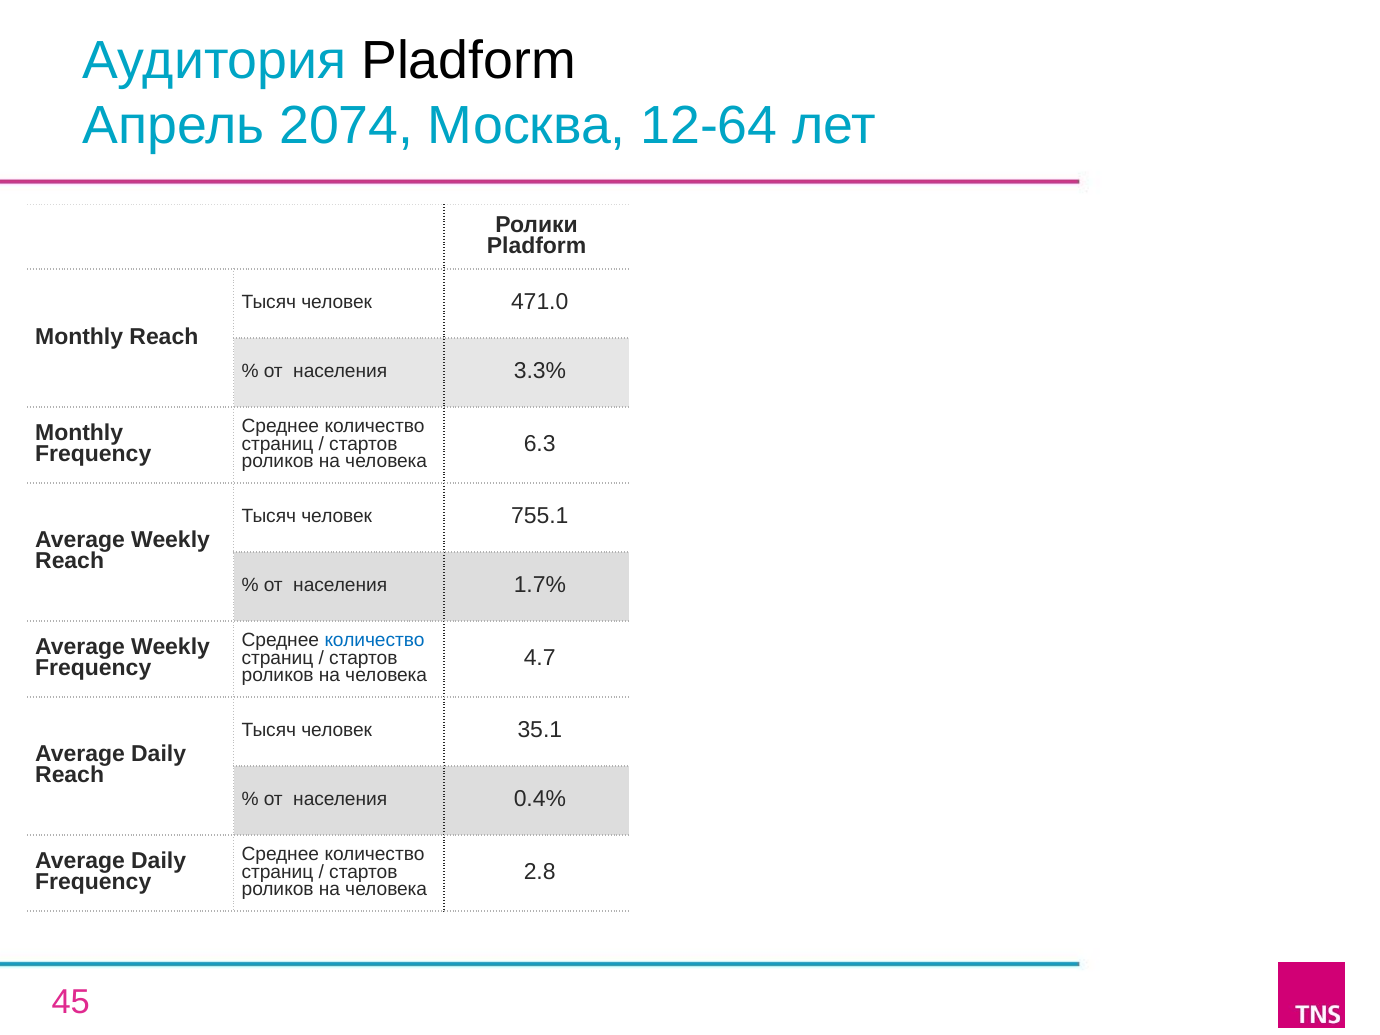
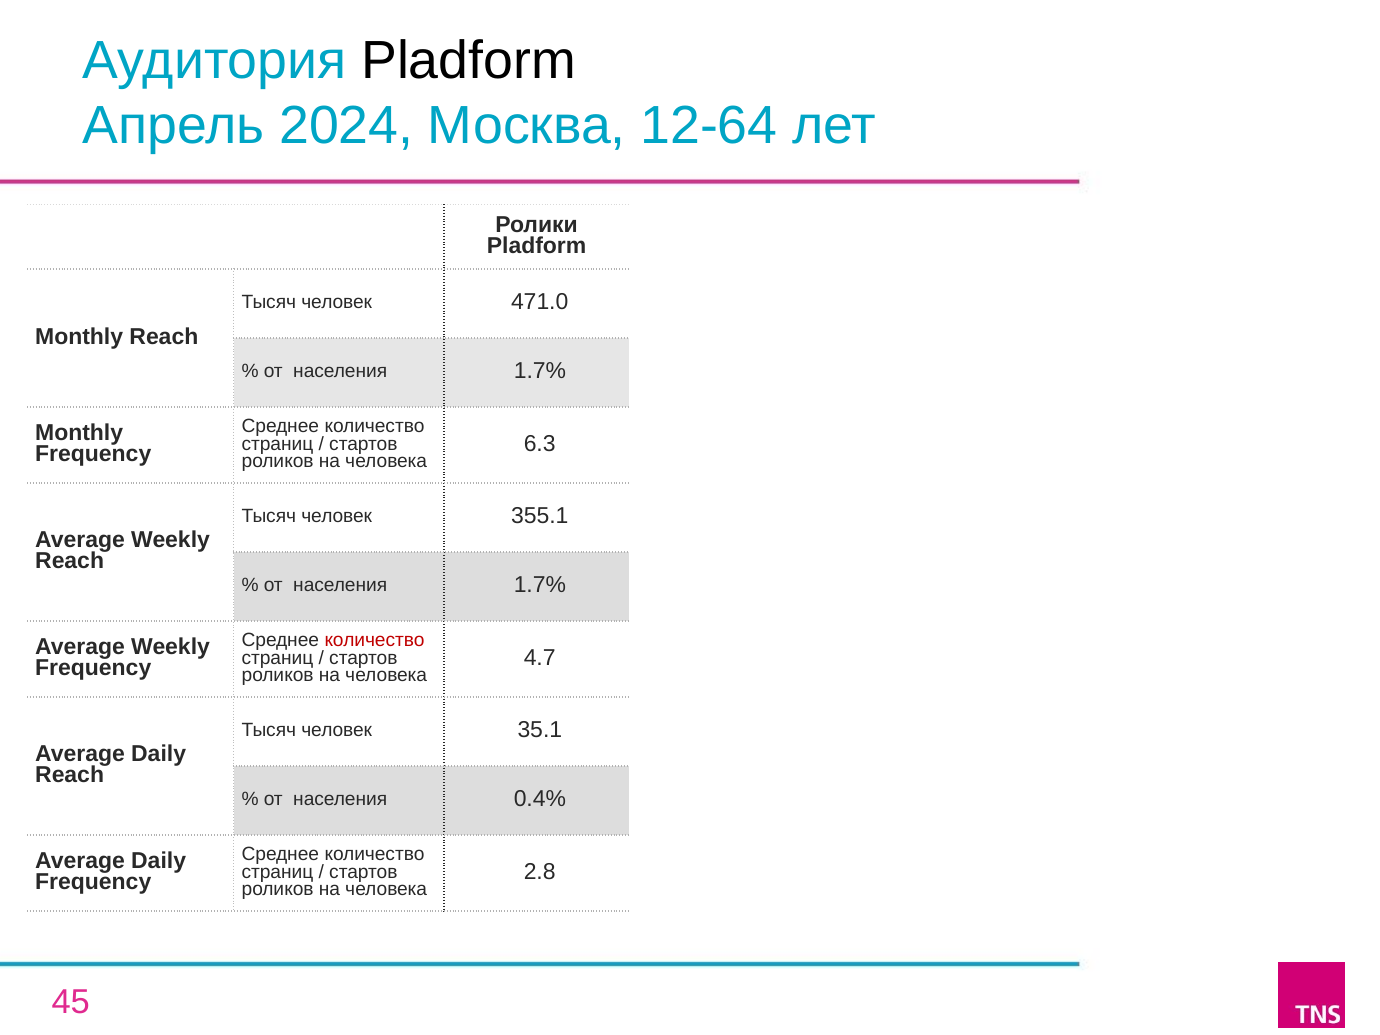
2074: 2074 -> 2024
3.3% at (540, 371): 3.3% -> 1.7%
755.1: 755.1 -> 355.1
количество at (375, 641) colour: blue -> red
